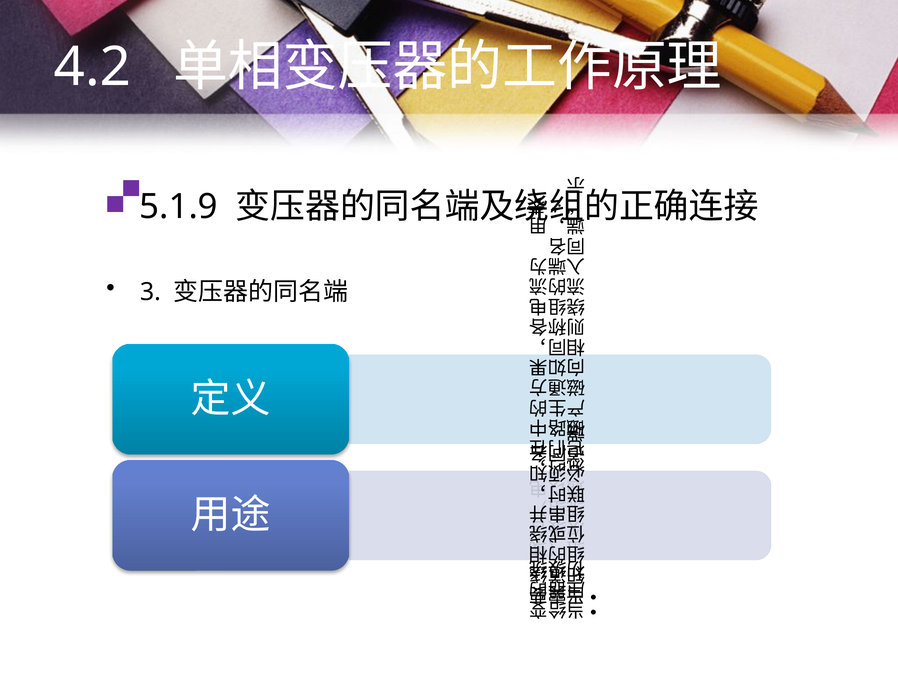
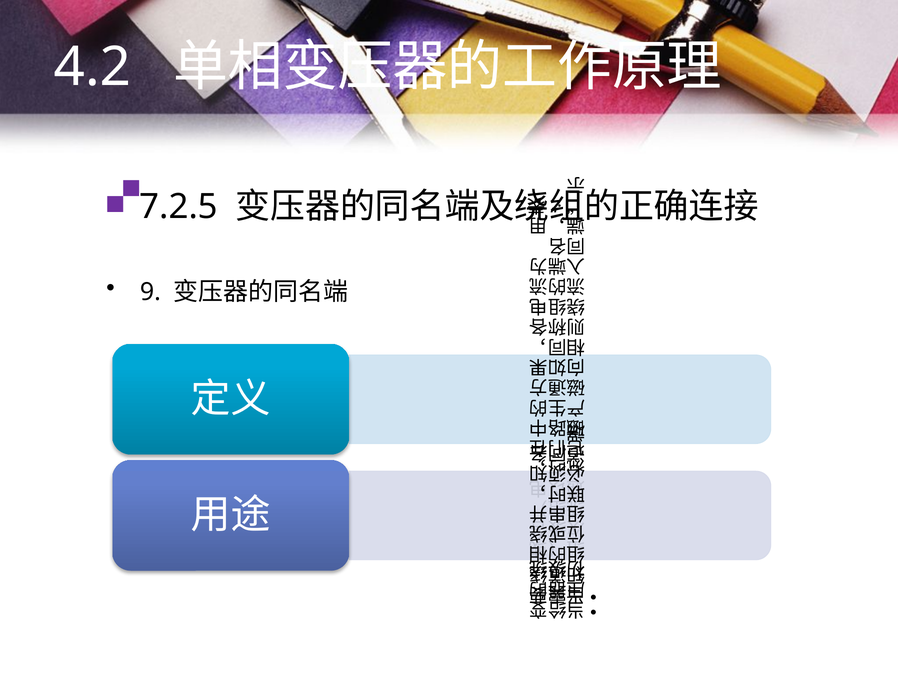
5.1.9: 5.1.9 -> 7.2.5
3: 3 -> 9
